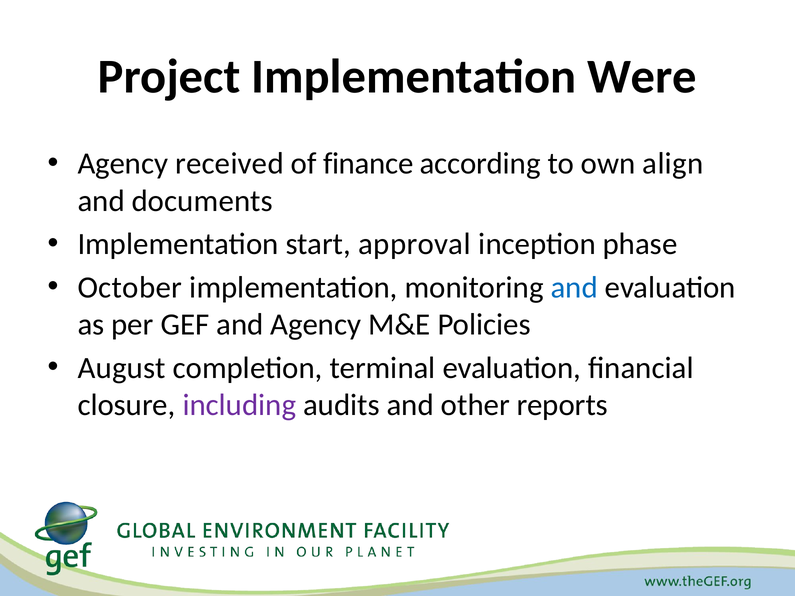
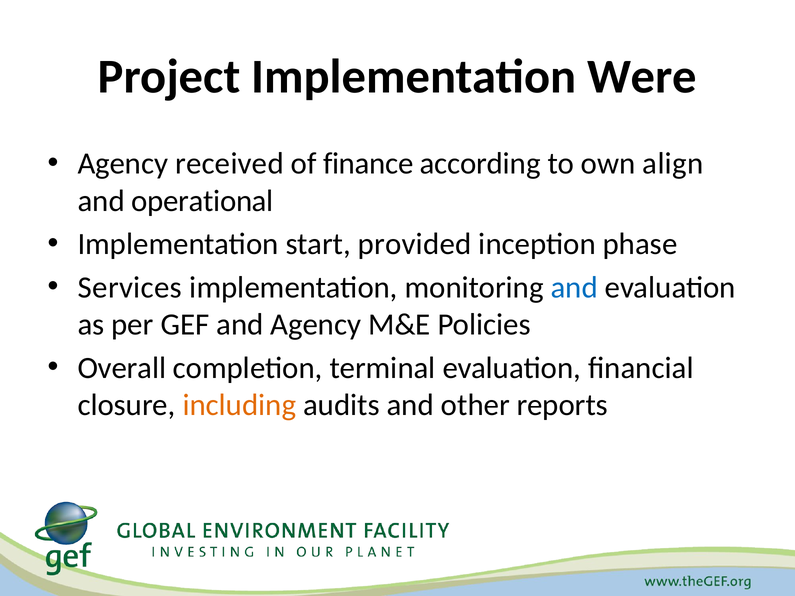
documents: documents -> operational
approval: approval -> provided
October: October -> Services
August: August -> Overall
including colour: purple -> orange
